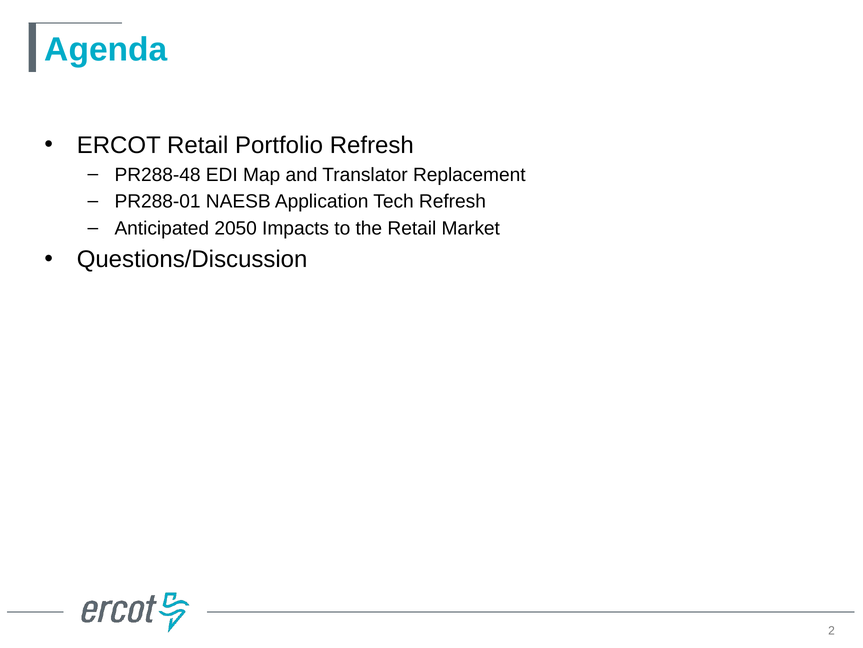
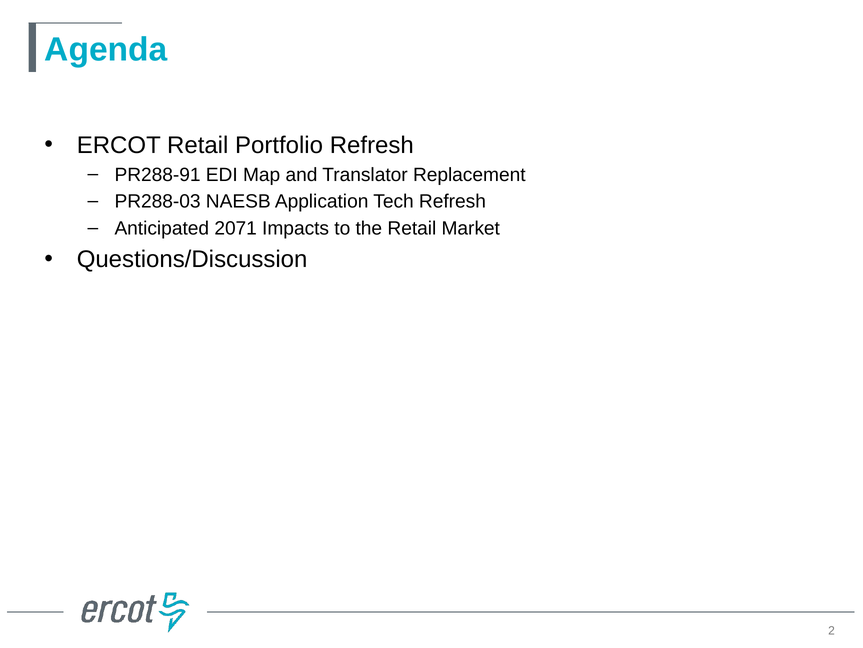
PR288-48: PR288-48 -> PR288-91
PR288-01: PR288-01 -> PR288-03
2050: 2050 -> 2071
